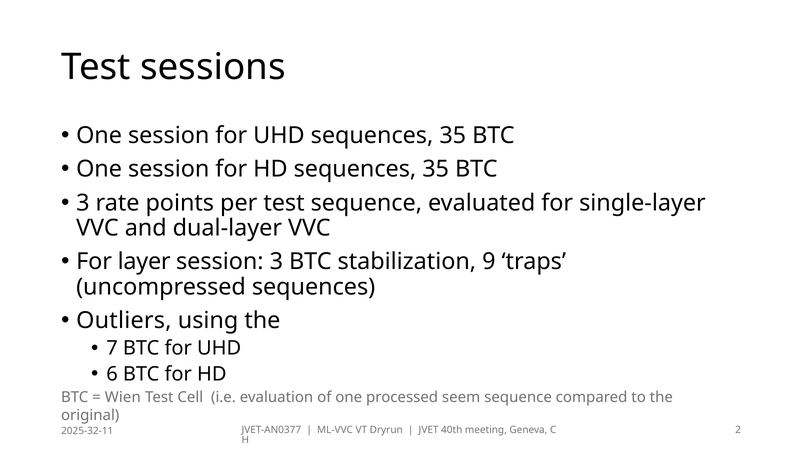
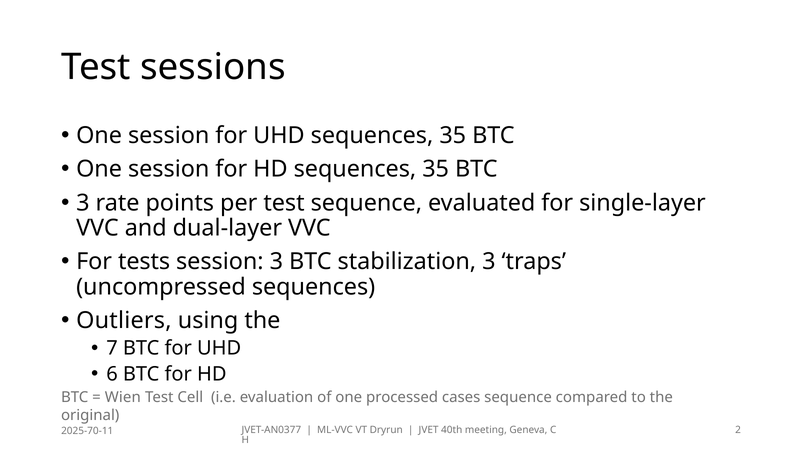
layer: layer -> tests
stabilization 9: 9 -> 3
seem: seem -> cases
2025-32-11: 2025-32-11 -> 2025-70-11
